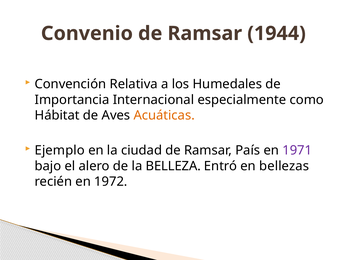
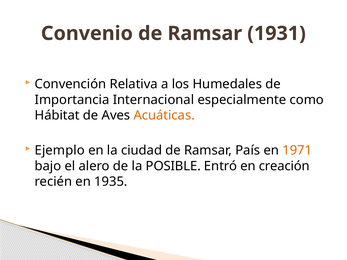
1944: 1944 -> 1931
1971 colour: purple -> orange
BELLEZA: BELLEZA -> POSIBLE
bellezas: bellezas -> creación
1972: 1972 -> 1935
